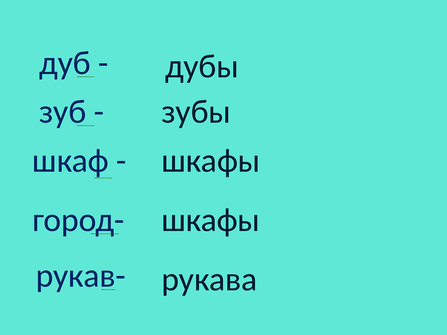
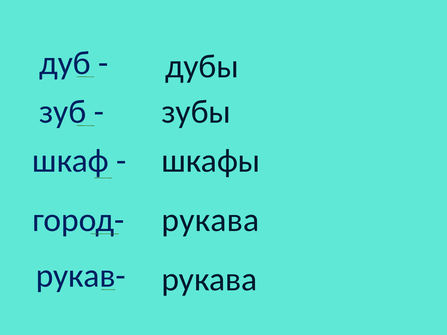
шкафы at (211, 220): шкафы -> рукава
